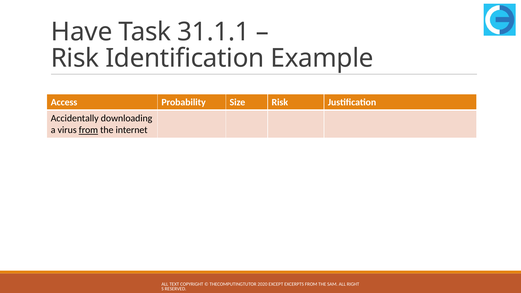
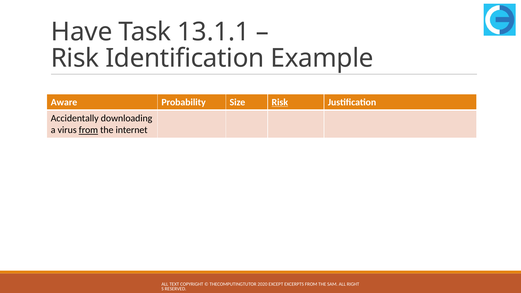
31.1.1: 31.1.1 -> 13.1.1
Access: Access -> Aware
Risk at (280, 102) underline: none -> present
